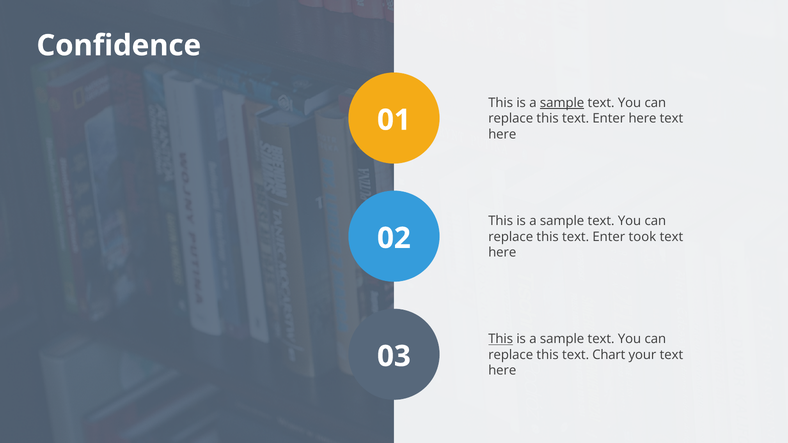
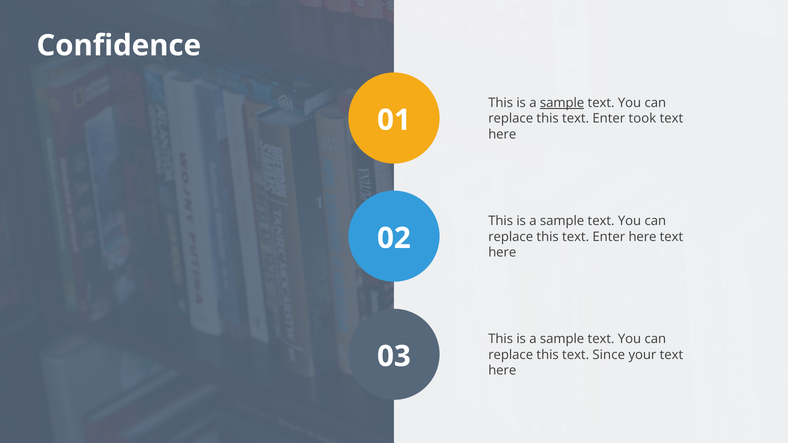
Enter here: here -> took
Enter took: took -> here
This at (501, 339) underline: present -> none
Chart: Chart -> Since
